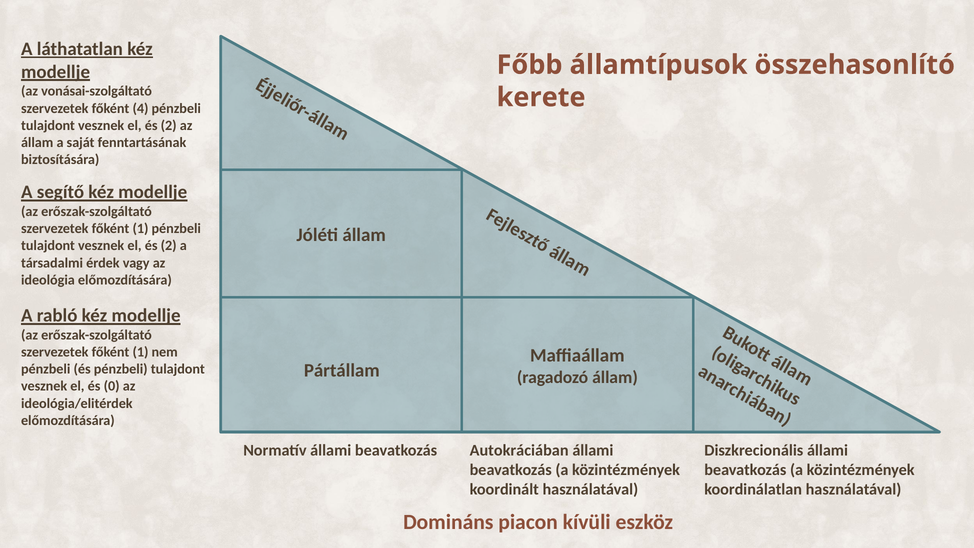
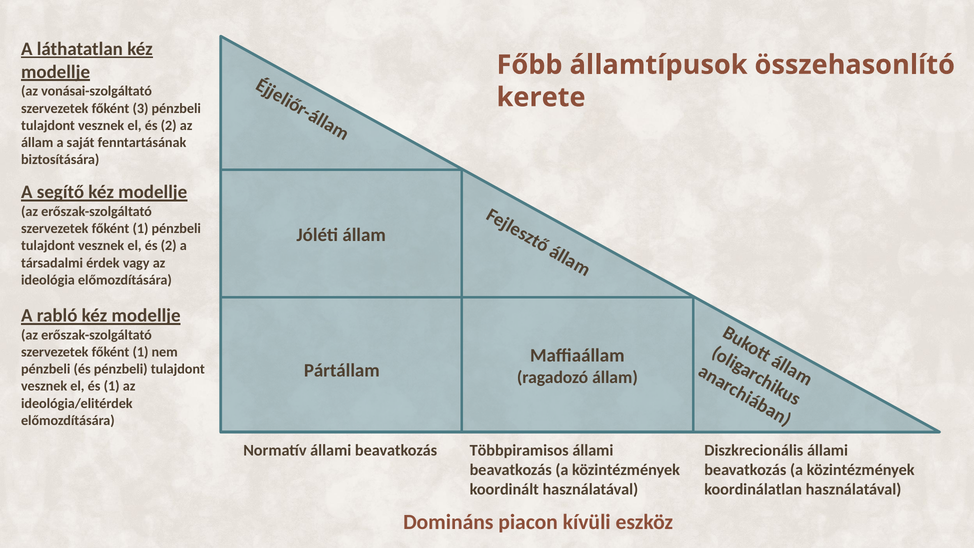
4: 4 -> 3
és 0: 0 -> 1
Autokráciában: Autokráciában -> Többpiramisos
